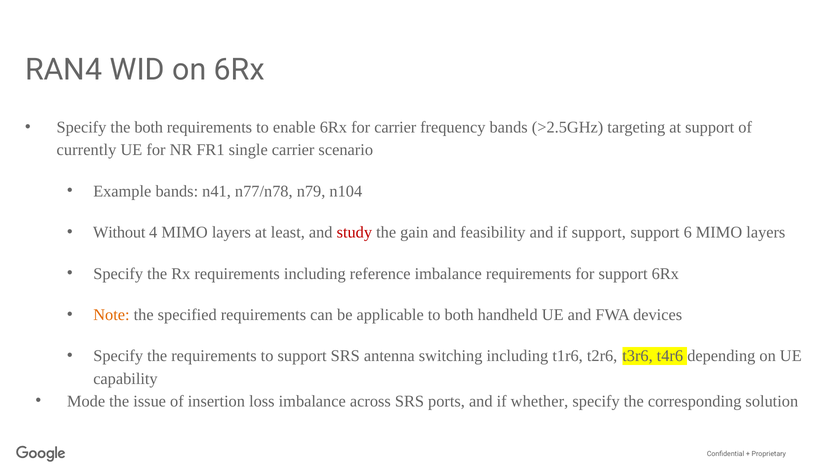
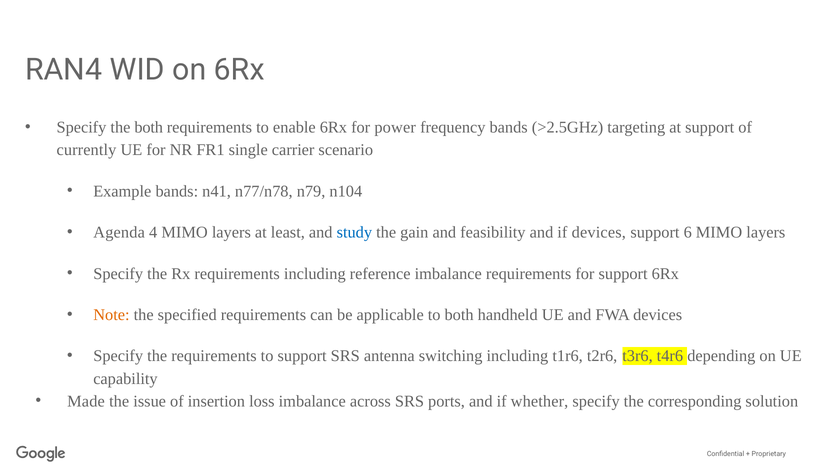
for carrier: carrier -> power
Without: Without -> Agenda
study colour: red -> blue
if support: support -> devices
Mode: Mode -> Made
